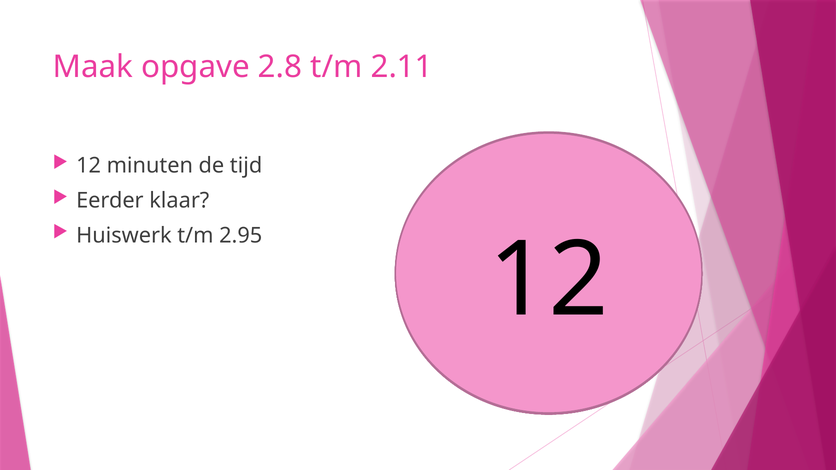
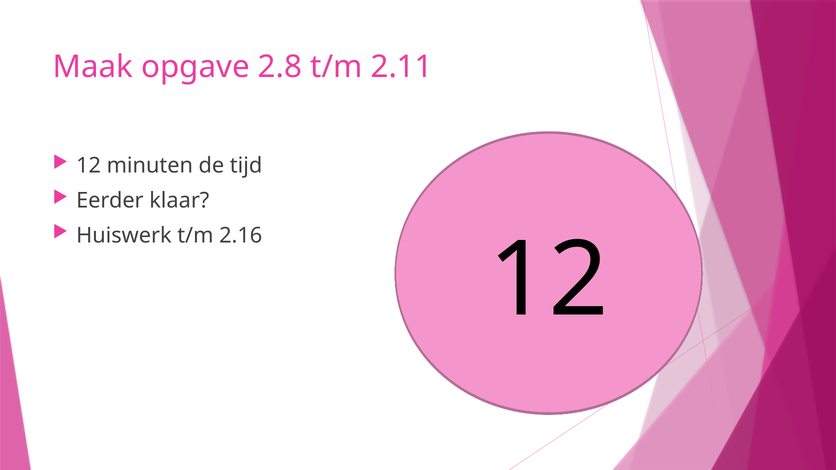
2.95: 2.95 -> 2.16
